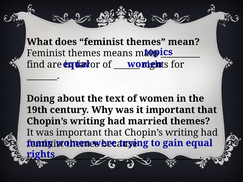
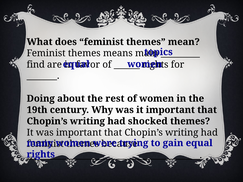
text: text -> rest
married: married -> shocked
